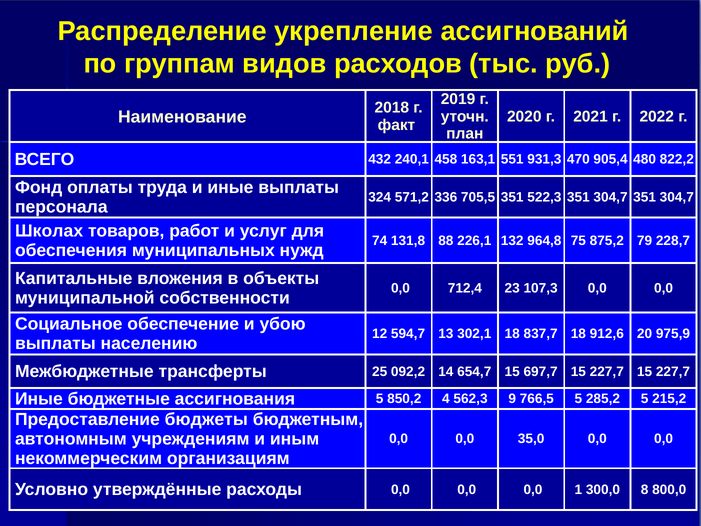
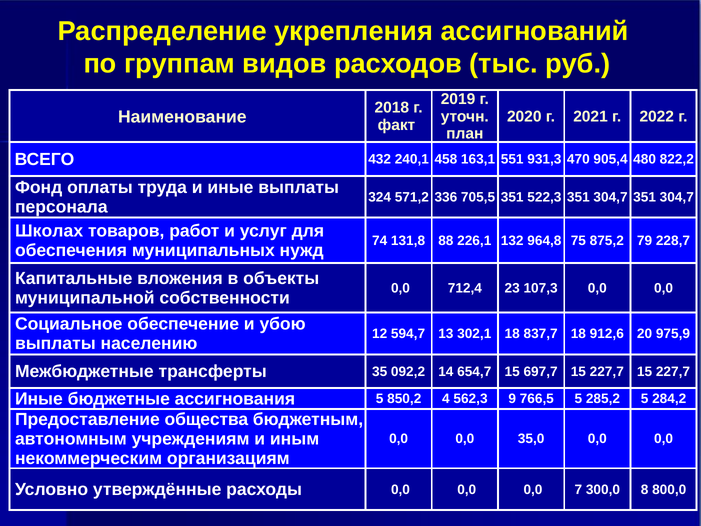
укрепление: укрепление -> укрепления
25: 25 -> 35
215,2: 215,2 -> 284,2
бюджеты: бюджеты -> общества
1: 1 -> 7
